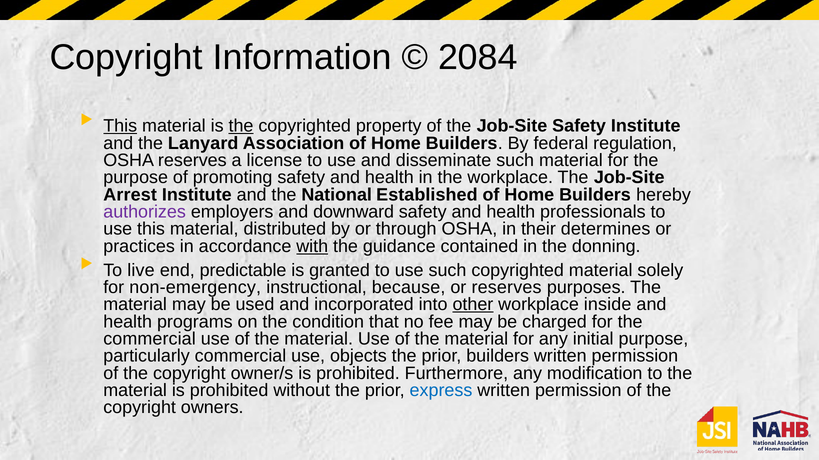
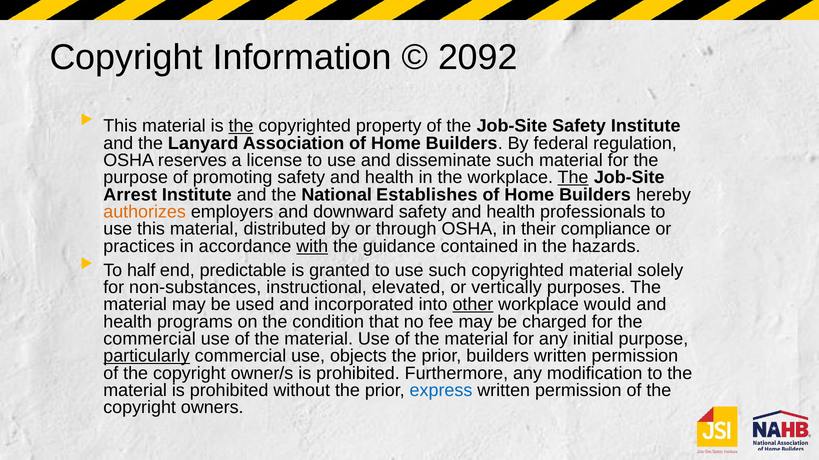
2084: 2084 -> 2092
This at (120, 126) underline: present -> none
The at (573, 178) underline: none -> present
Established: Established -> Establishes
authorizes colour: purple -> orange
determines: determines -> compliance
donning: donning -> hazards
live: live -> half
non-emergency: non-emergency -> non-substances
because: because -> elevated
or reserves: reserves -> vertically
inside: inside -> would
particularly underline: none -> present
